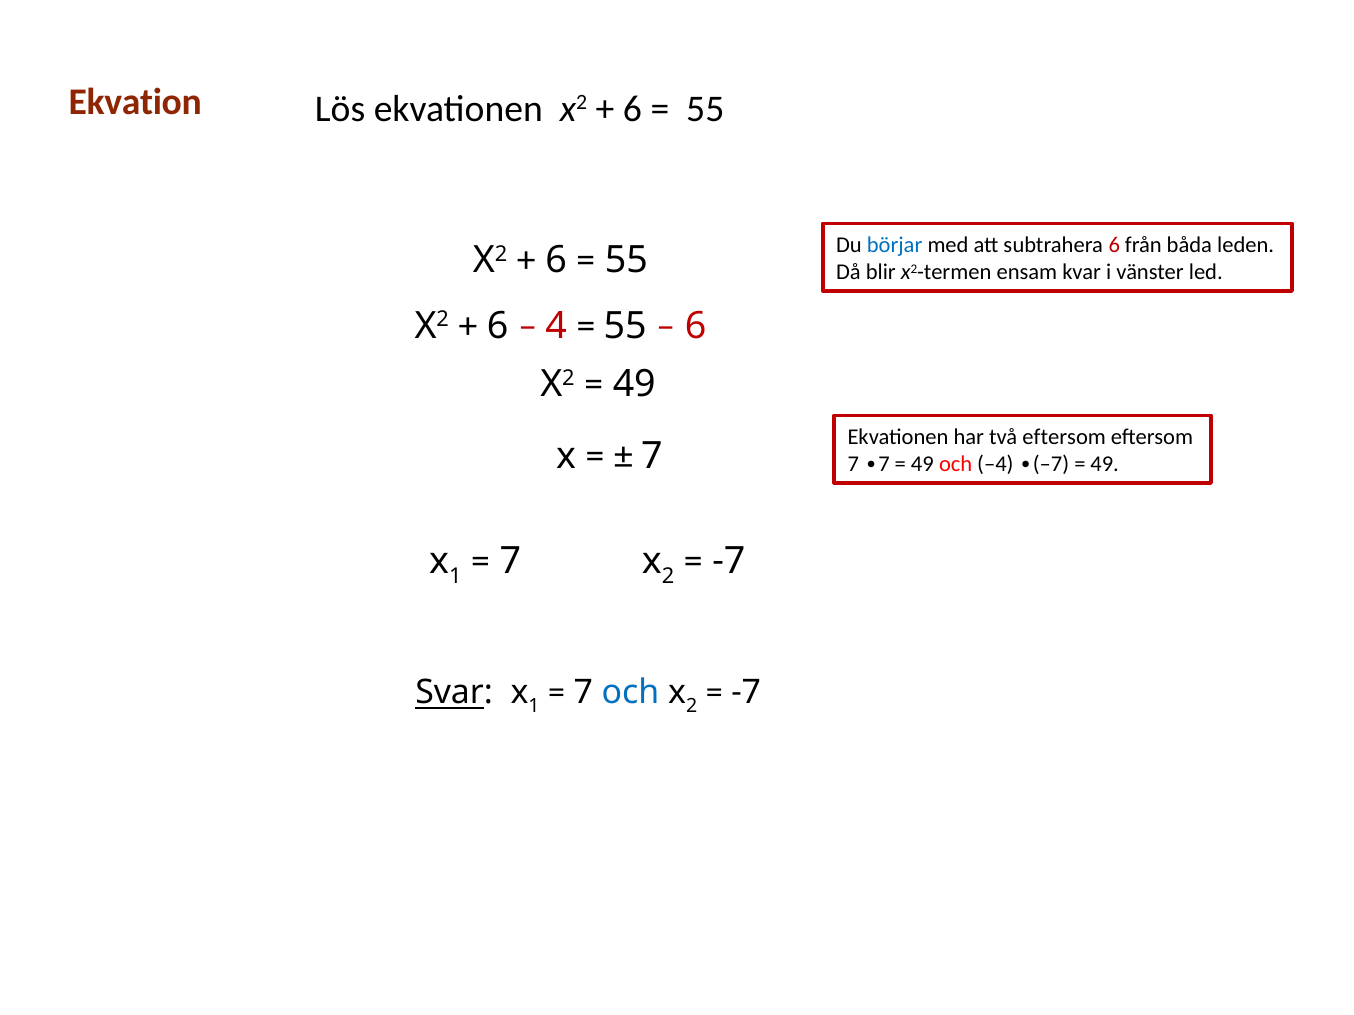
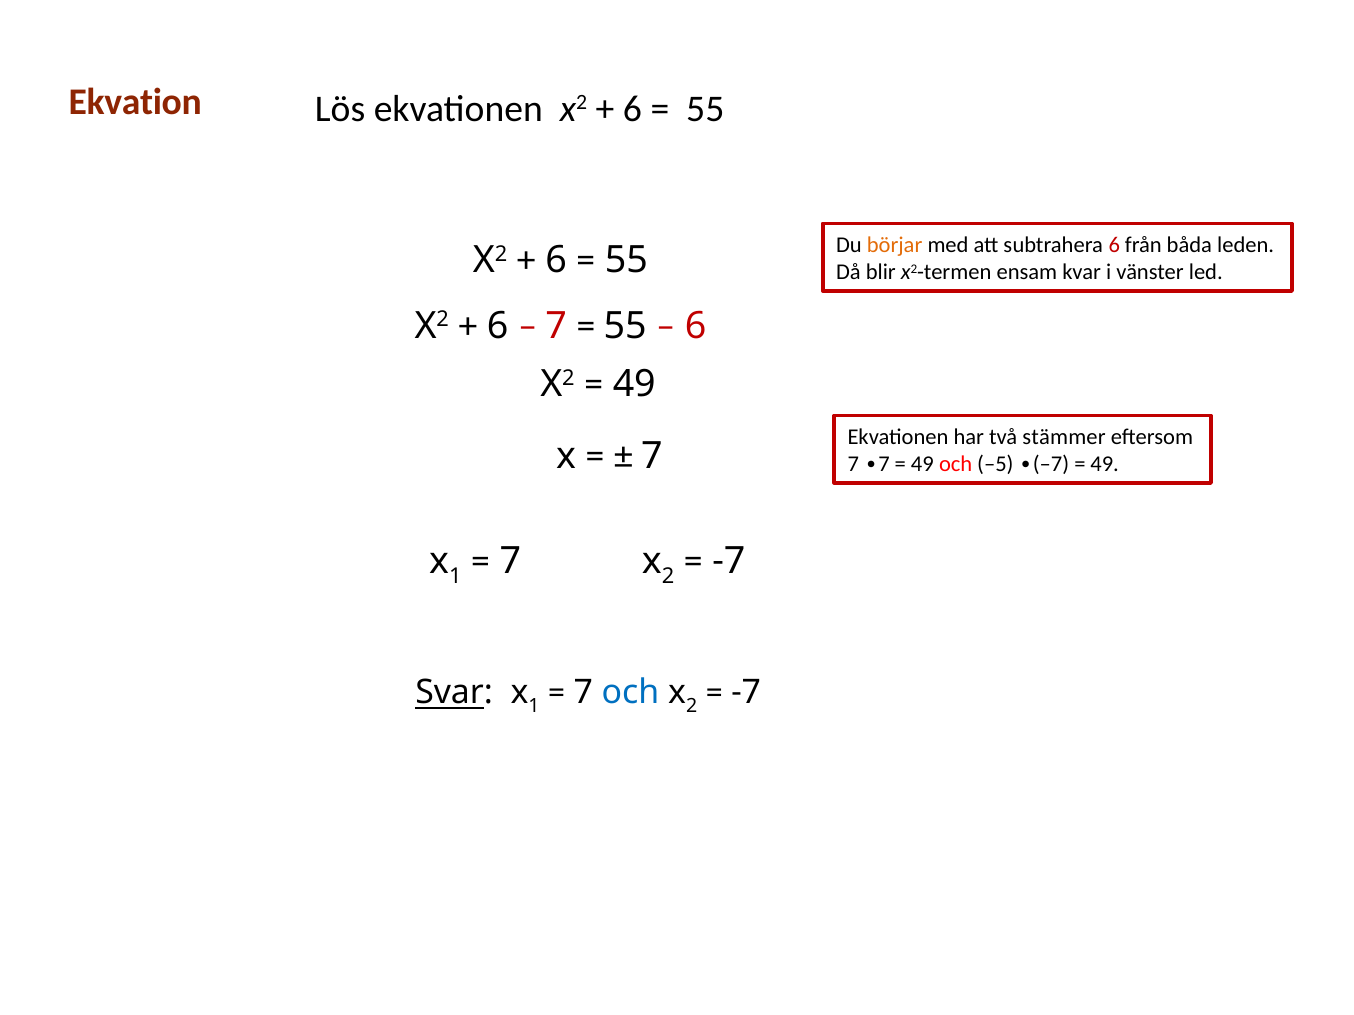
börjar colour: blue -> orange
4 at (556, 326): 4 -> 7
två eftersom: eftersom -> stämmer
–4: –4 -> –5
